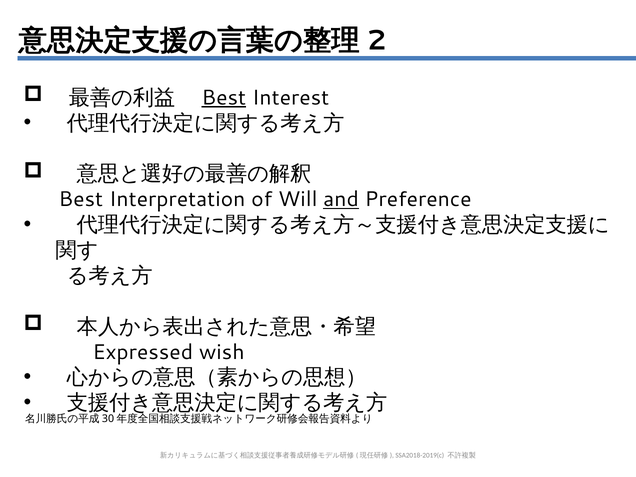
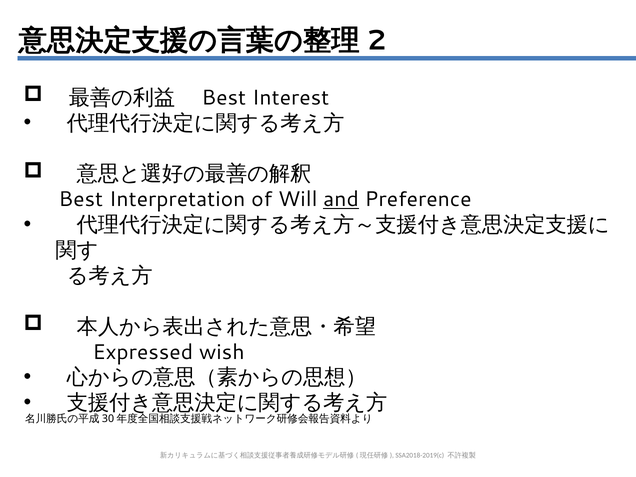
Best at (224, 98) underline: present -> none
